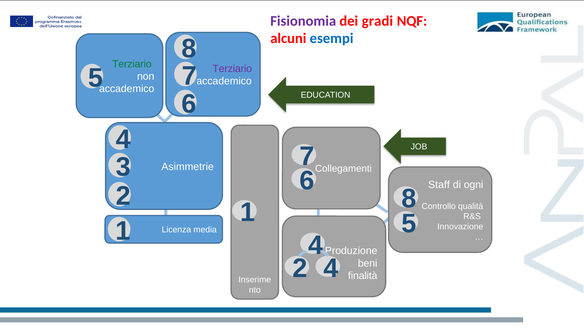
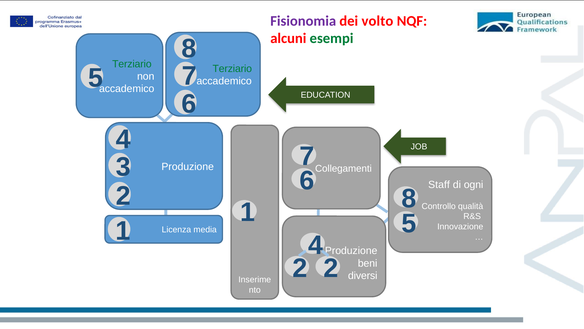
gradi: gradi -> volto
esempi colour: blue -> green
Terziario at (232, 69) colour: purple -> green
Asimmetrie at (188, 166): Asimmetrie -> Produzione
2 4: 4 -> 2
finalità: finalità -> diversi
